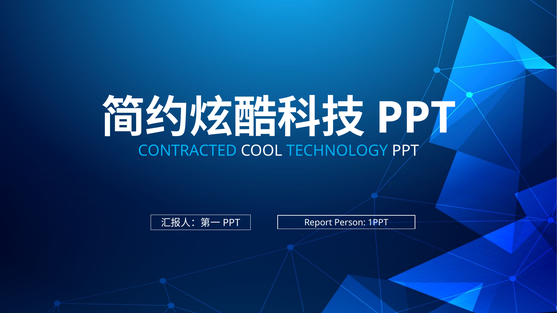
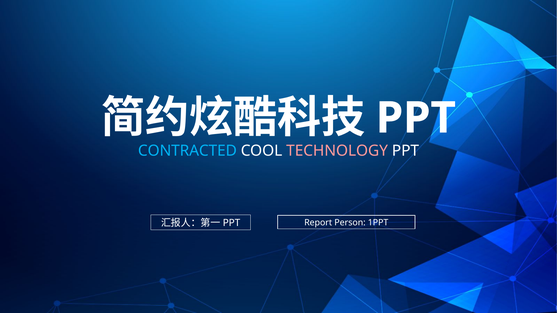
TECHNOLOGY colour: light blue -> pink
